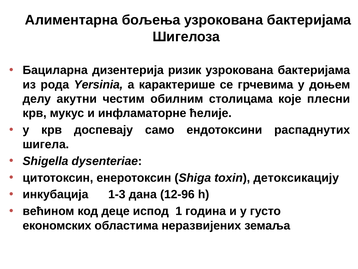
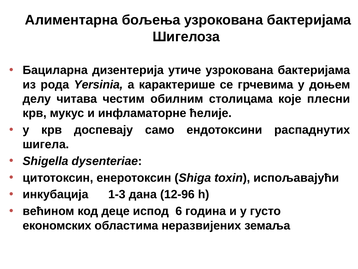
ризик: ризик -> утиче
акутни: акутни -> читава
детоксикацију: детоксикацију -> испољавајући
1: 1 -> 6
